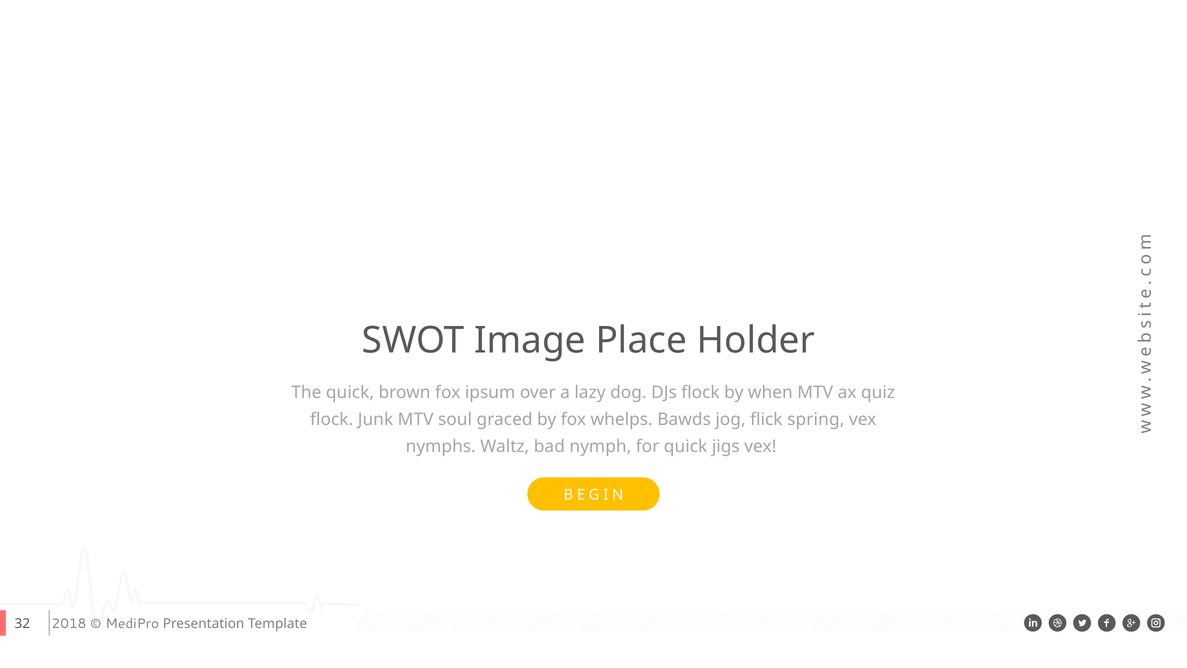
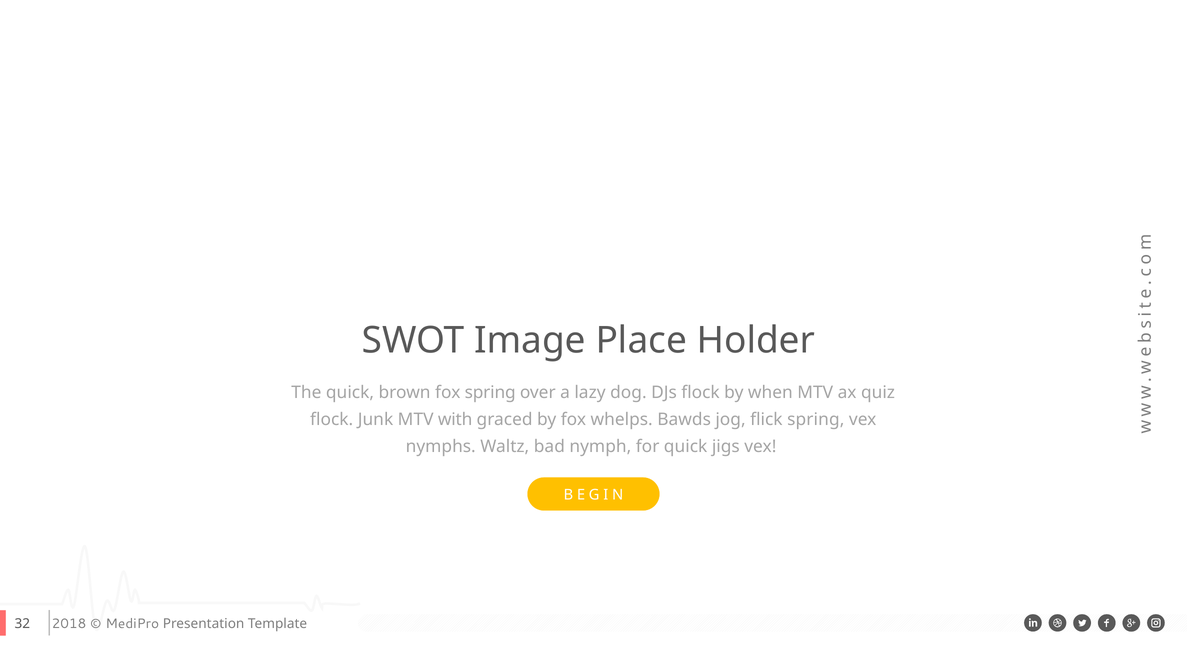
fox ipsum: ipsum -> spring
soul: soul -> with
